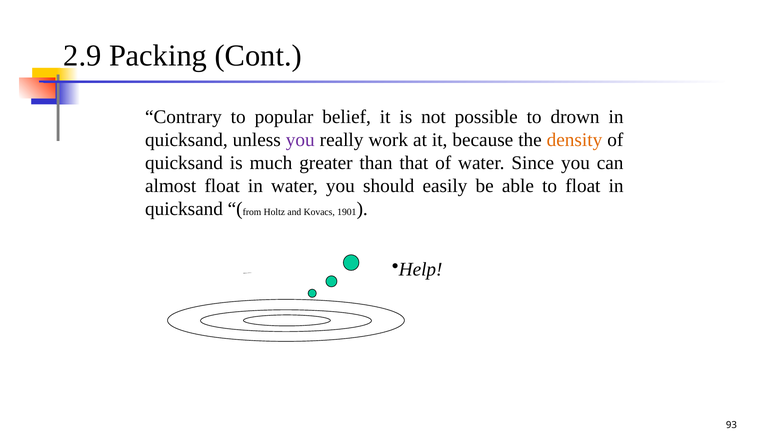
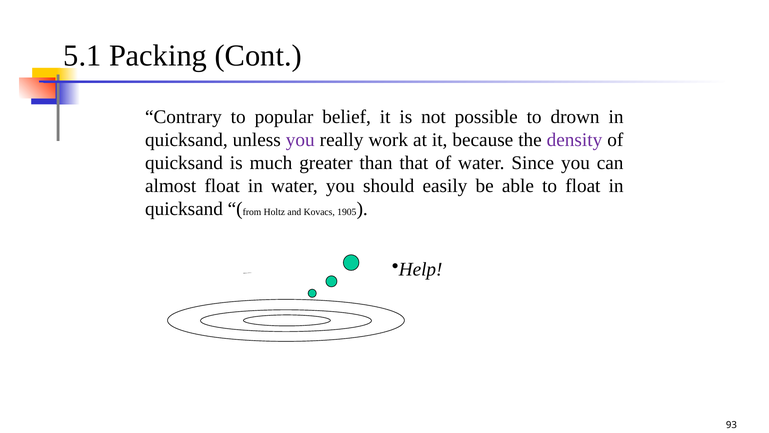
2.9: 2.9 -> 5.1
density colour: orange -> purple
1901: 1901 -> 1905
